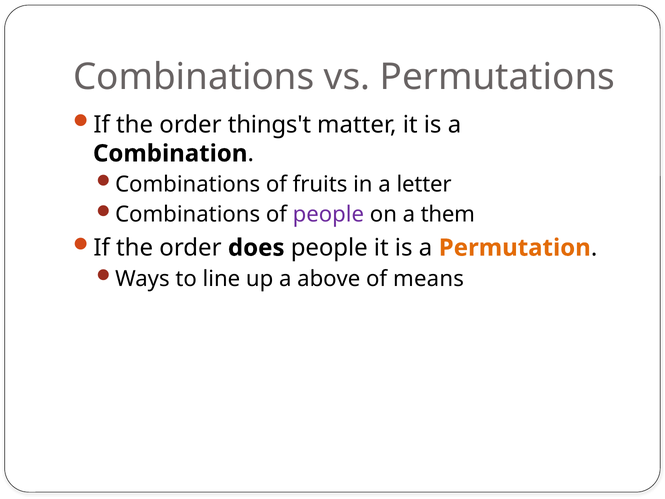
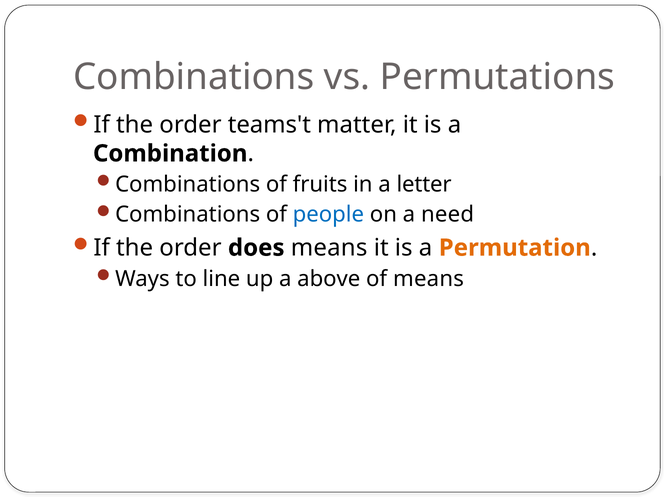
things't: things't -> teams't
people at (328, 214) colour: purple -> blue
them: them -> need
does people: people -> means
